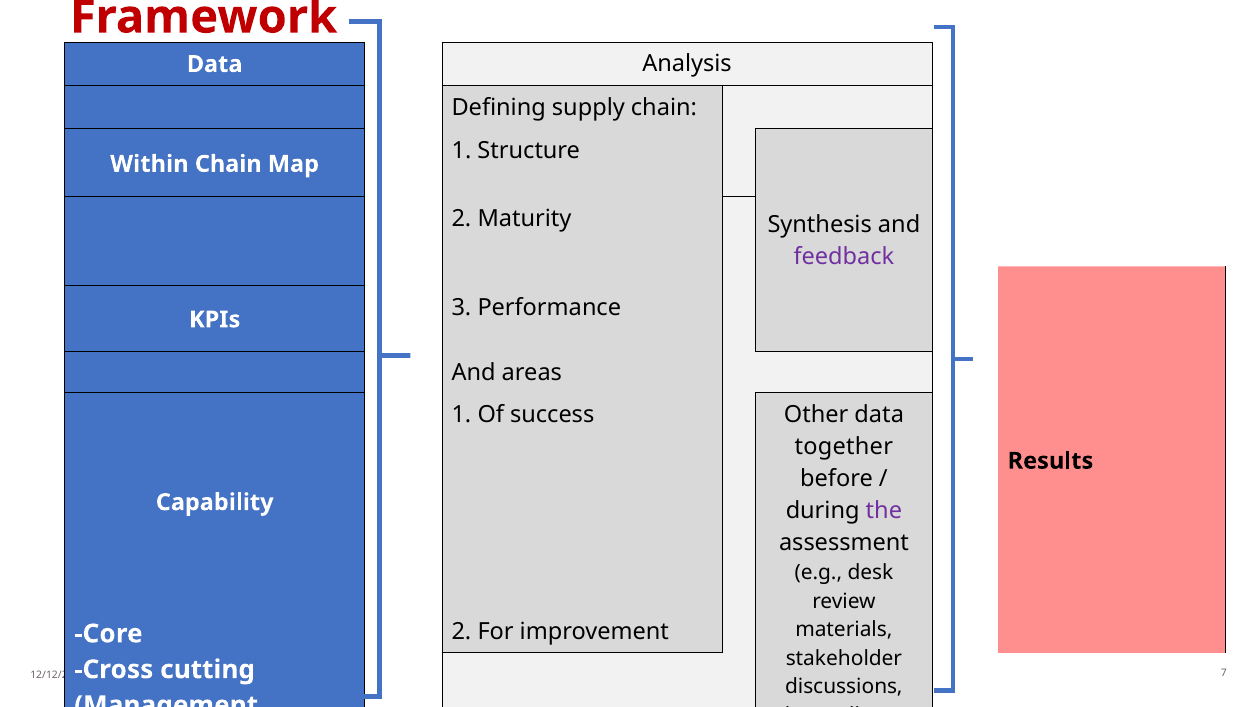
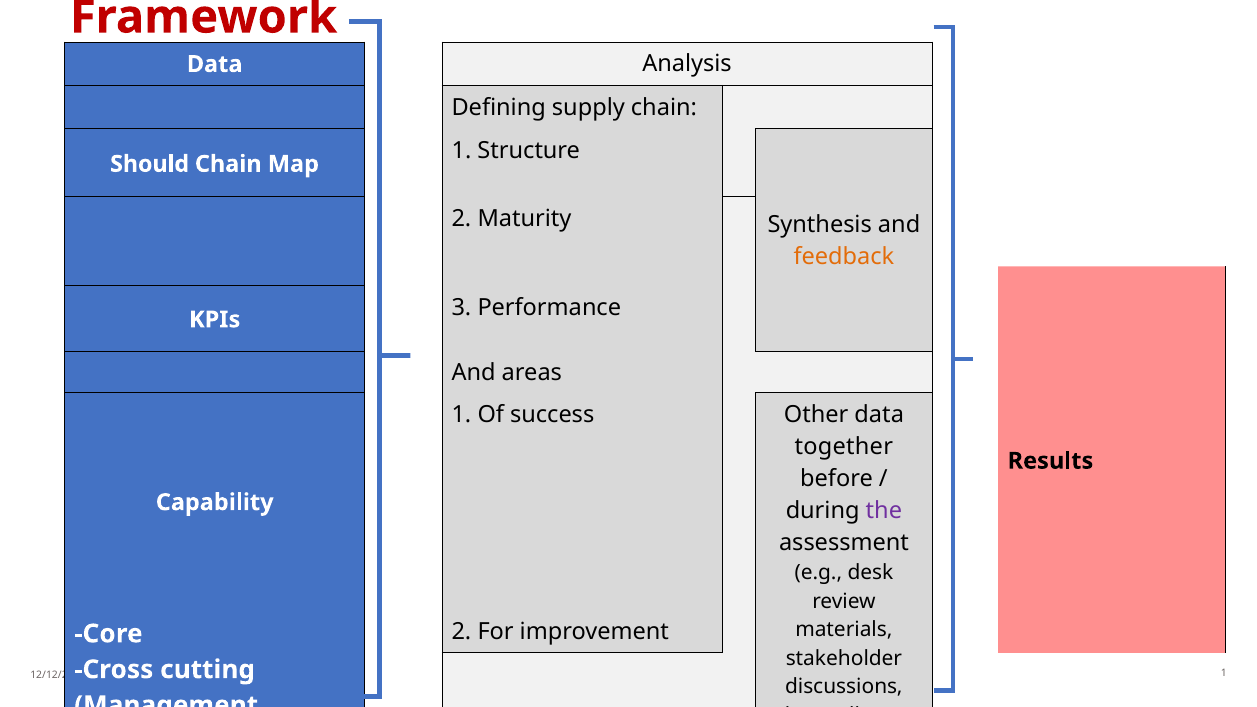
Within: Within -> Should
feedback colour: purple -> orange
7 at (1224, 673): 7 -> 1
